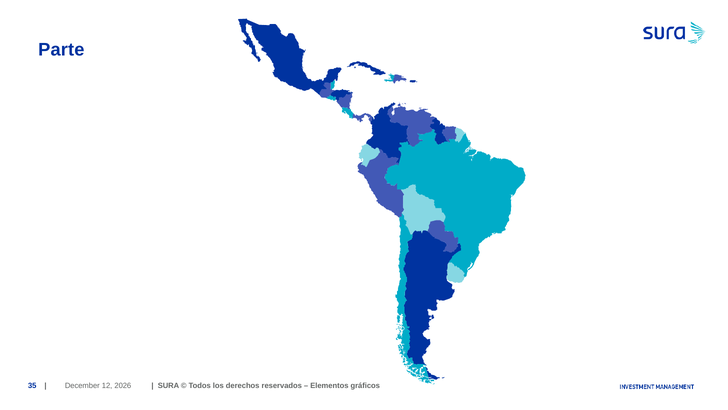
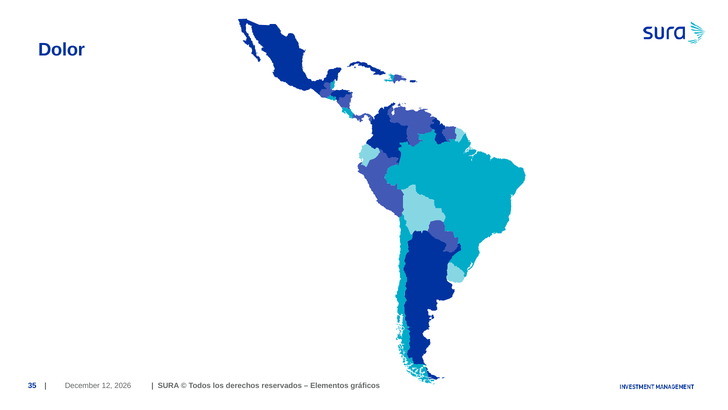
Parte: Parte -> Dolor
